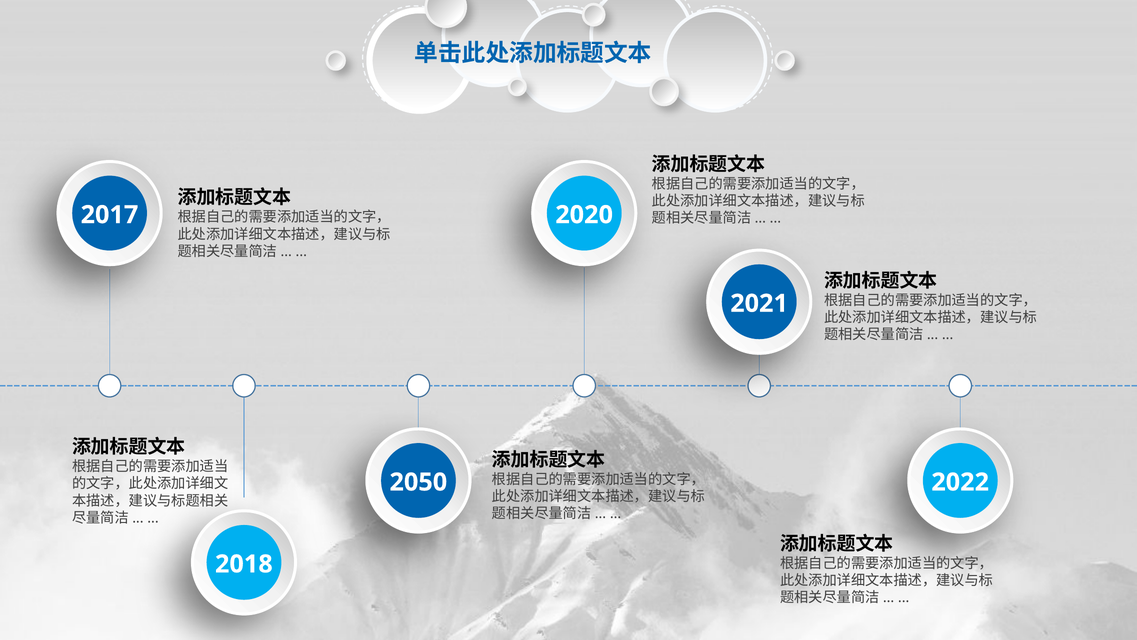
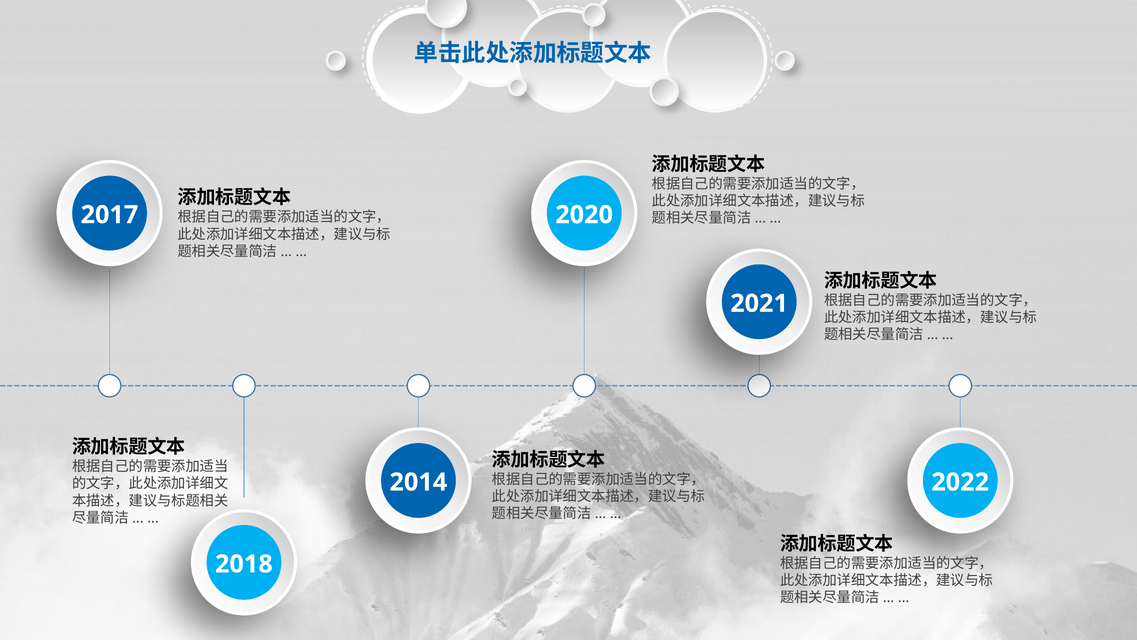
2050: 2050 -> 2014
